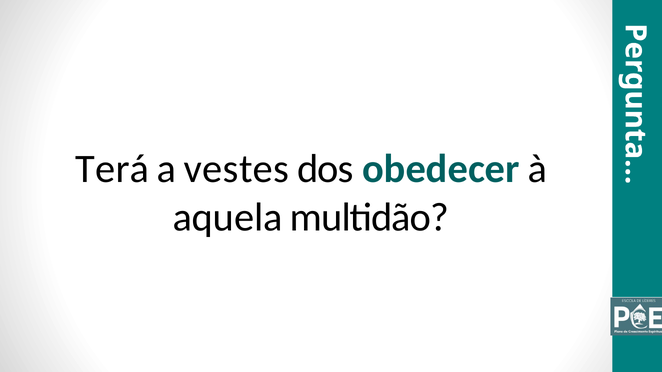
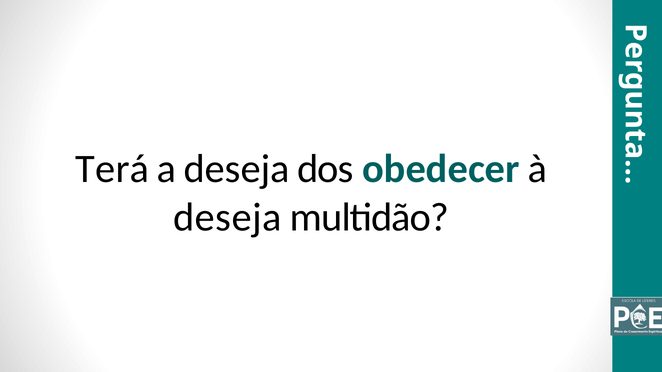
a vestes: vestes -> deseja
aquela at (228, 218): aquela -> deseja
